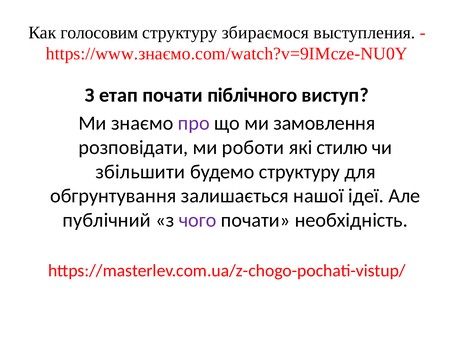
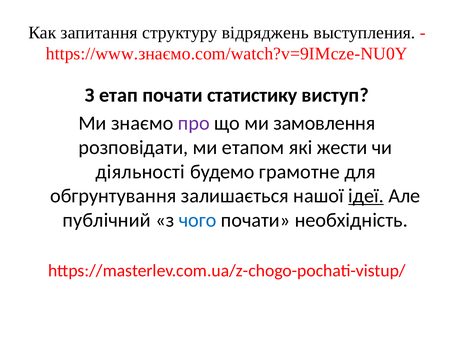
голосовим: голосовим -> запитання
збираємося: збираємося -> відряджень
піблічного: піблічного -> статистику
роботи: роботи -> етапом
стилю: стилю -> жести
збільшити: збільшити -> діяльності
будемо структуру: структуру -> грамотне
ідеї underline: none -> present
чого colour: purple -> blue
